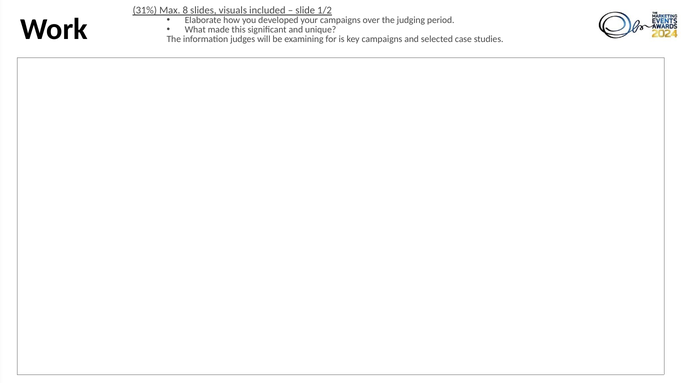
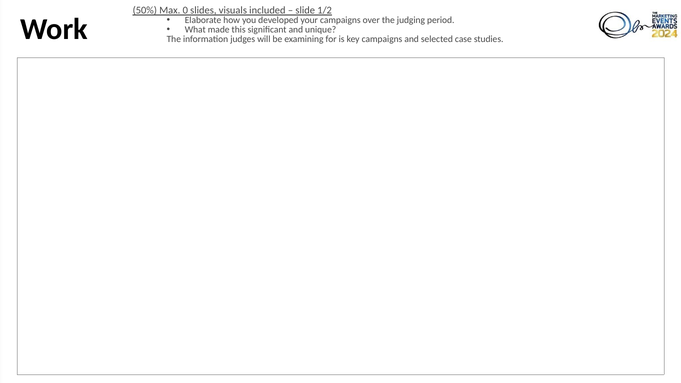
31%: 31% -> 50%
8: 8 -> 0
